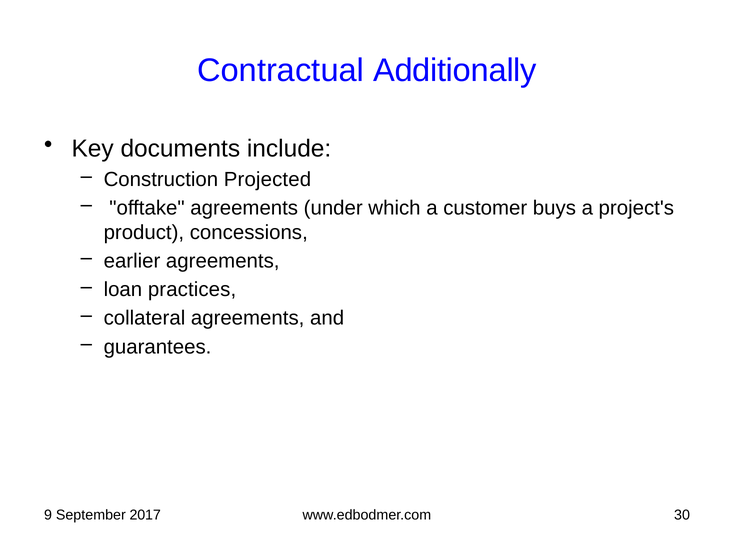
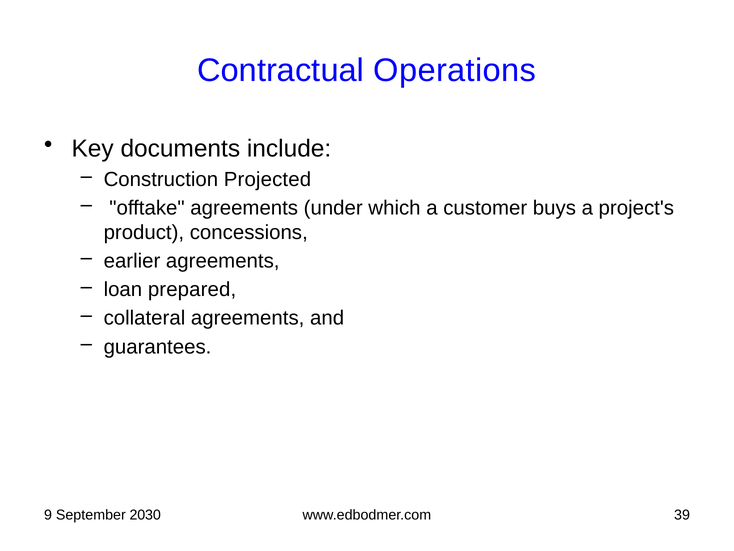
Additionally: Additionally -> Operations
practices: practices -> prepared
2017: 2017 -> 2030
30: 30 -> 39
